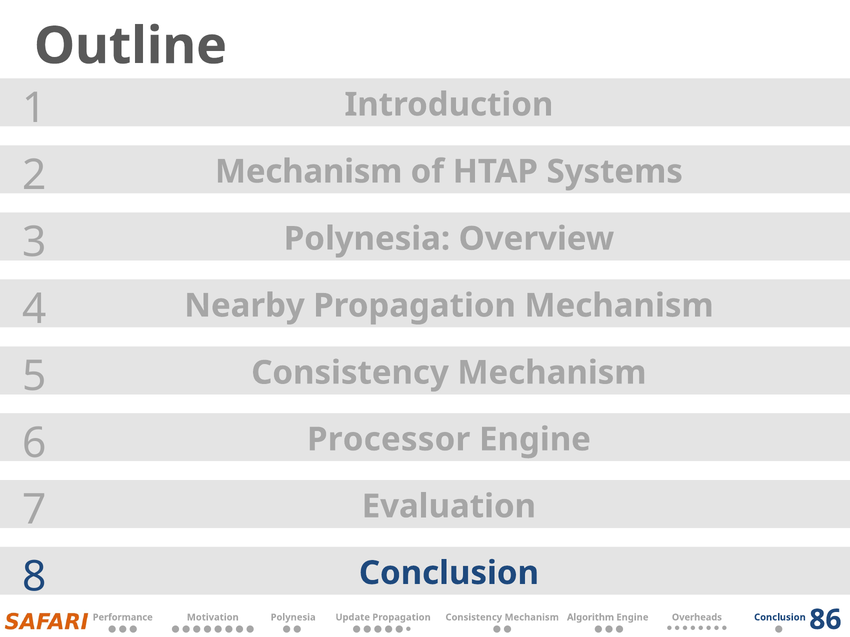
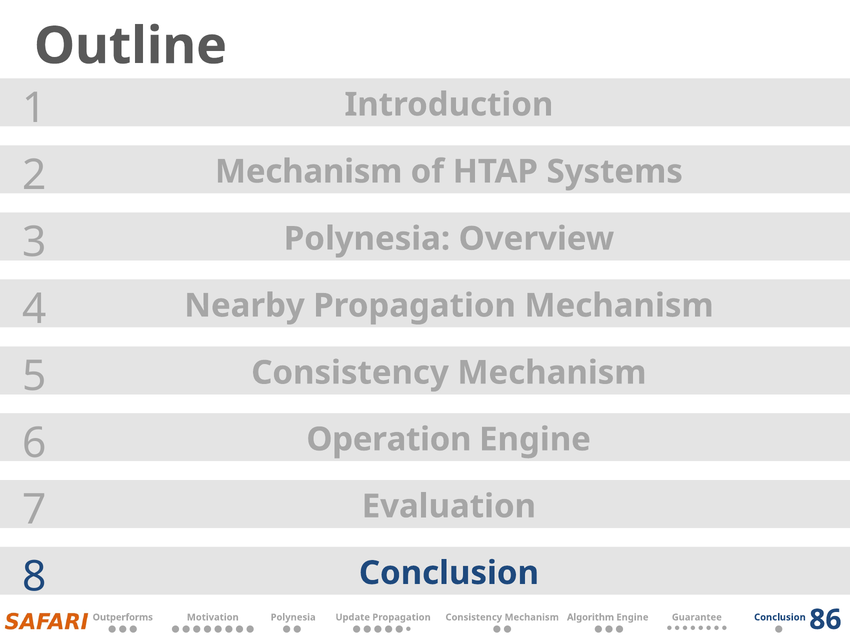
Processor: Processor -> Operation
Performance: Performance -> Outperforms
Overheads: Overheads -> Guarantee
